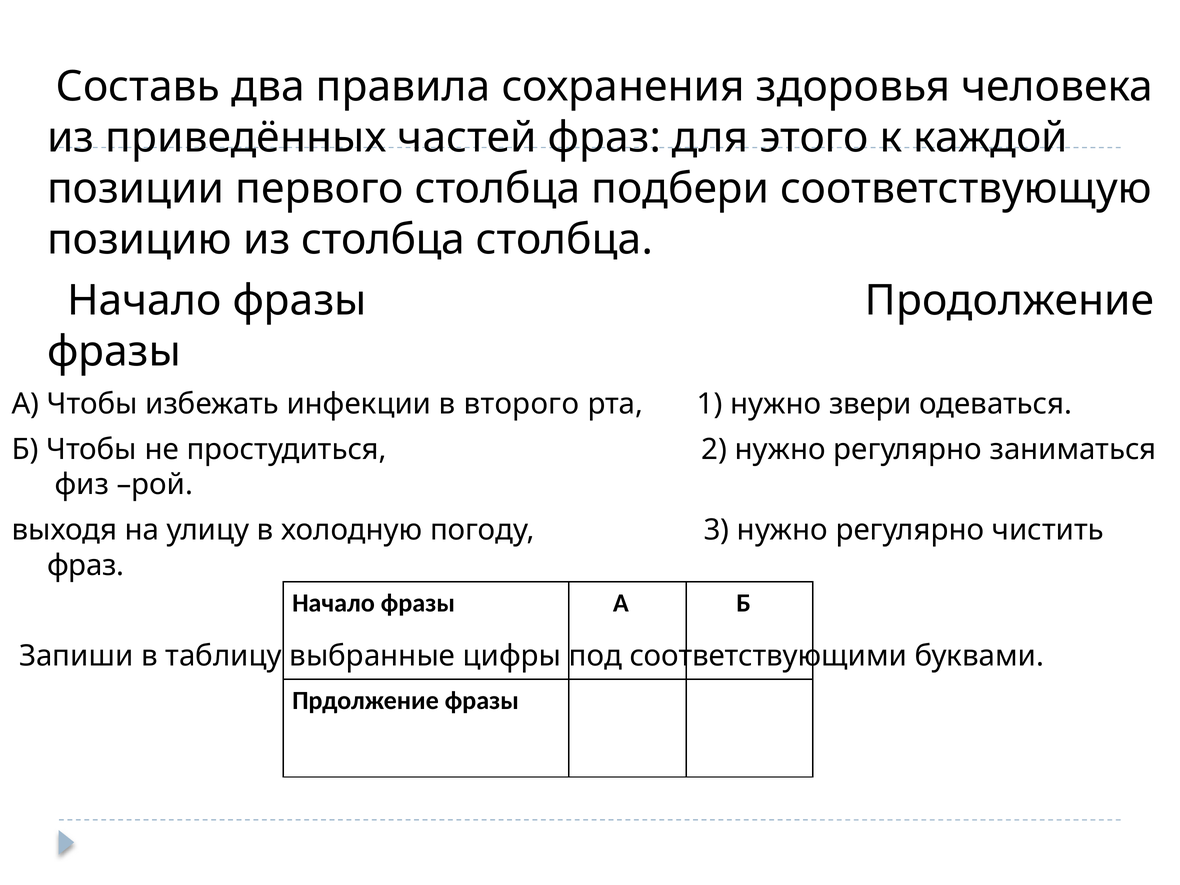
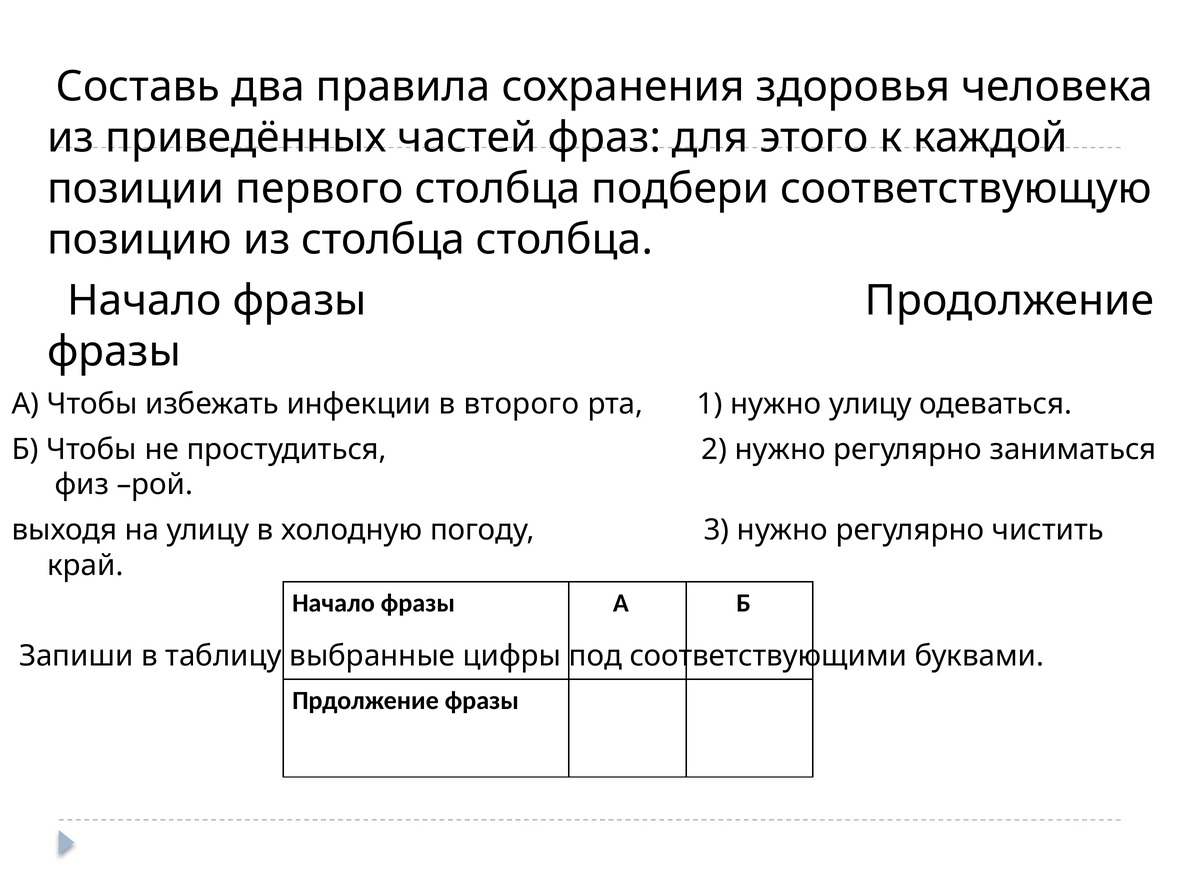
нужно звери: звери -> улицу
фраз at (86, 565): фраз -> край
